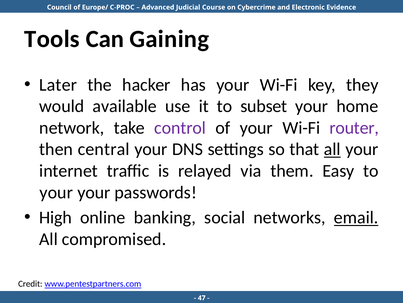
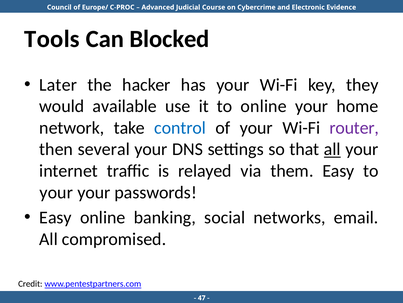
Gaining: Gaining -> Blocked
to subset: subset -> online
control colour: purple -> blue
central: central -> several
High at (56, 217): High -> Easy
email underline: present -> none
